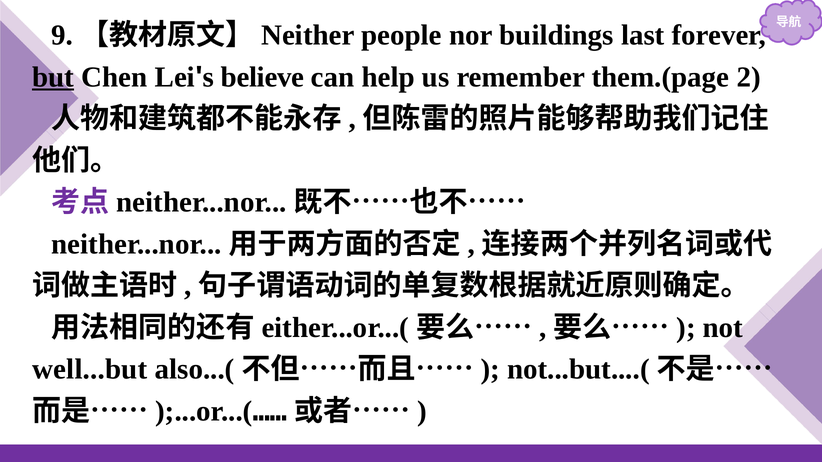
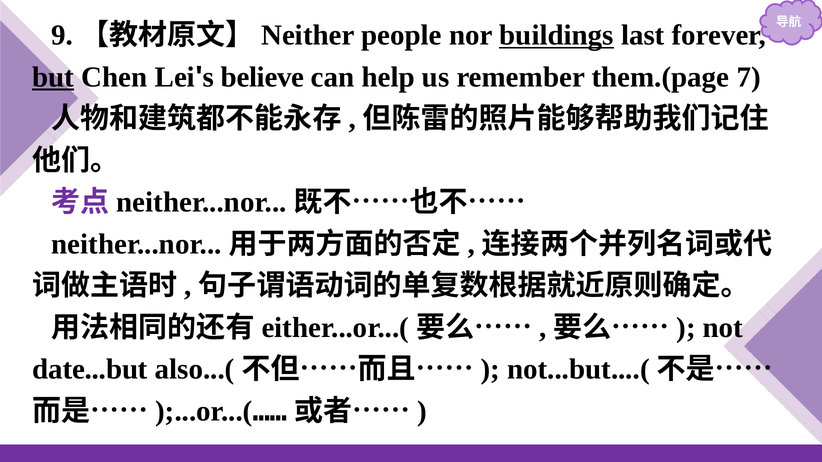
buildings underline: none -> present
2: 2 -> 7
well...but: well...but -> date...but
